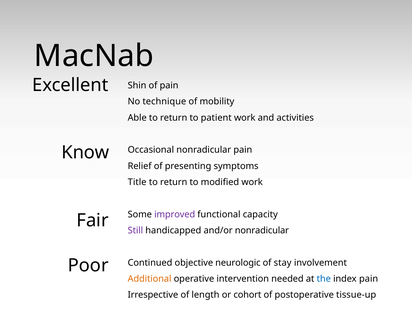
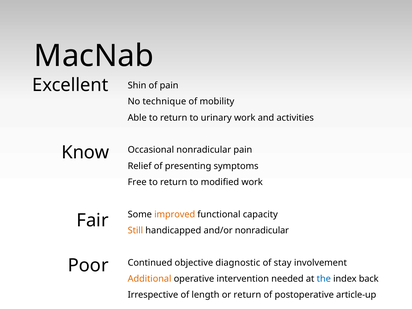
patient: patient -> urinary
Title: Title -> Free
improved colour: purple -> orange
Still colour: purple -> orange
neurologic: neurologic -> diagnostic
index pain: pain -> back
or cohort: cohort -> return
tissue-up: tissue-up -> article-up
